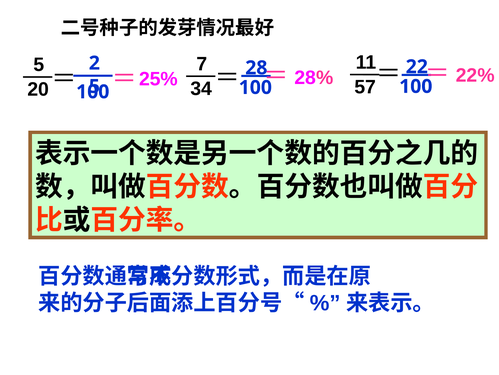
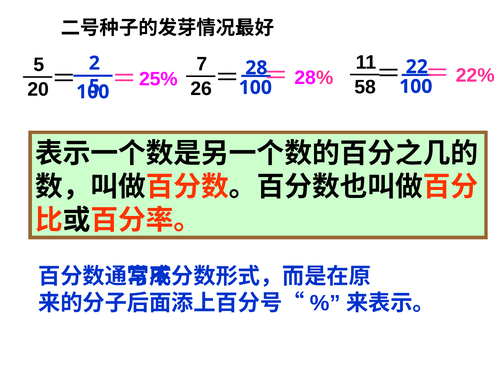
57: 57 -> 58
34: 34 -> 26
